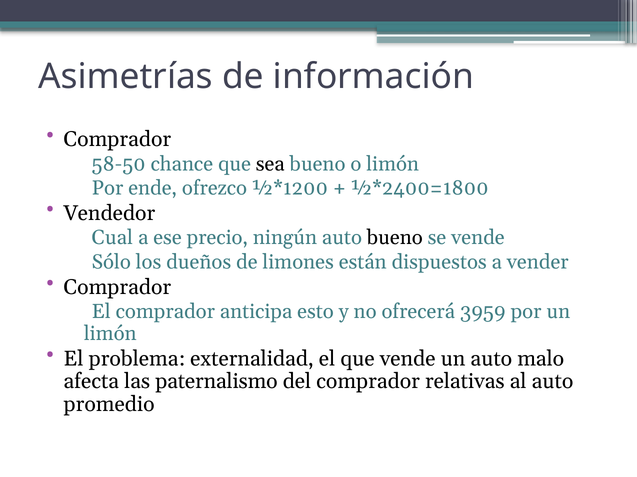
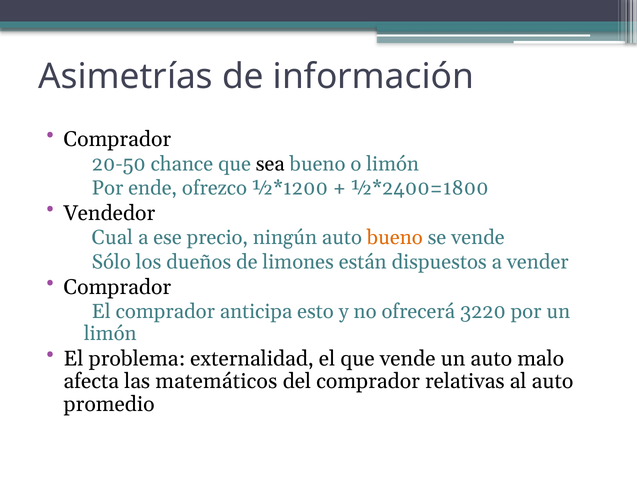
58-50: 58-50 -> 20-50
bueno at (395, 238) colour: black -> orange
3959: 3959 -> 3220
paternalismo: paternalismo -> matemáticos
